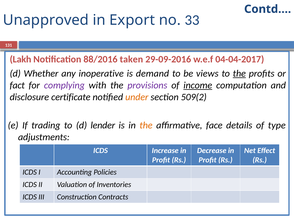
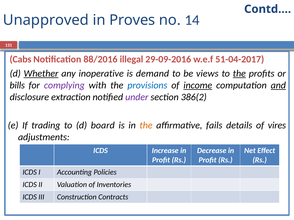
Export: Export -> Proves
33: 33 -> 14
Lakh: Lakh -> Cabs
taken: taken -> illegal
04-04-2017: 04-04-2017 -> 51-04-2017
Whether underline: none -> present
fact: fact -> bills
provisions colour: purple -> blue
and underline: none -> present
certificate: certificate -> extraction
under colour: orange -> purple
509(2: 509(2 -> 386(2
lender: lender -> board
face: face -> fails
type: type -> vires
